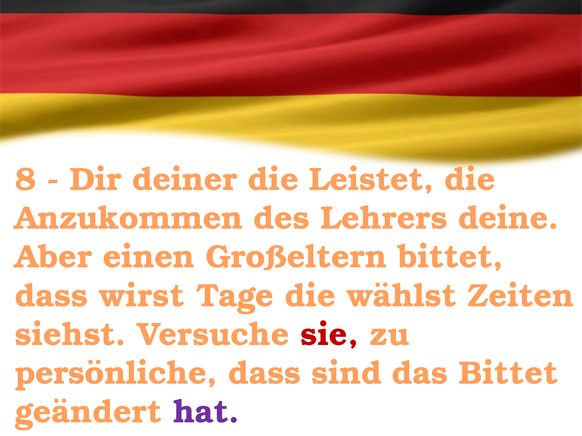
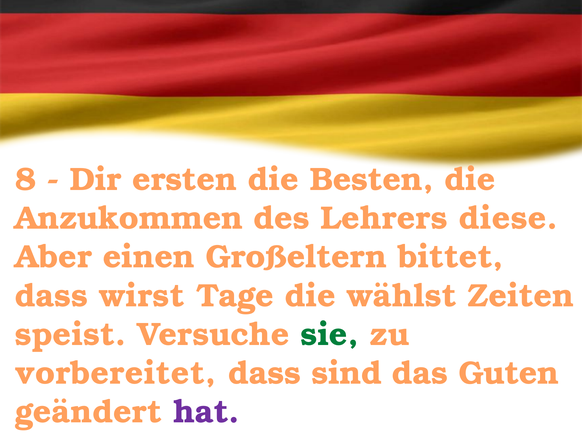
deiner: deiner -> ersten
Leistet: Leistet -> Besten
deine: deine -> diese
siehst: siehst -> speist
sie colour: red -> green
persönliche: persönliche -> vorbereitet
das Bittet: Bittet -> Guten
